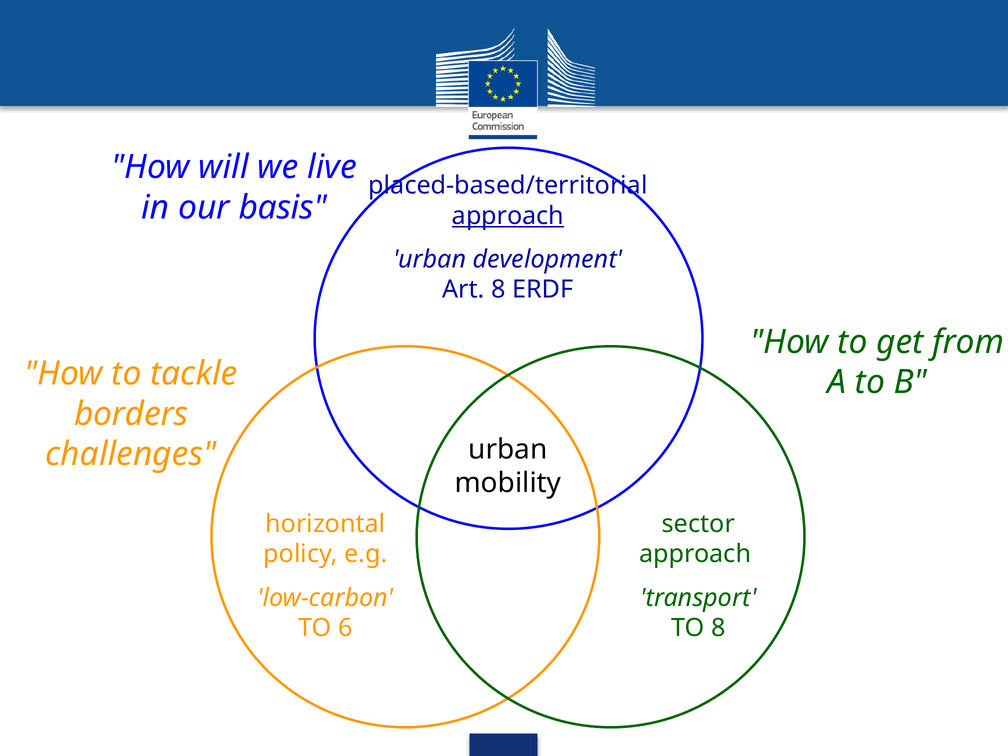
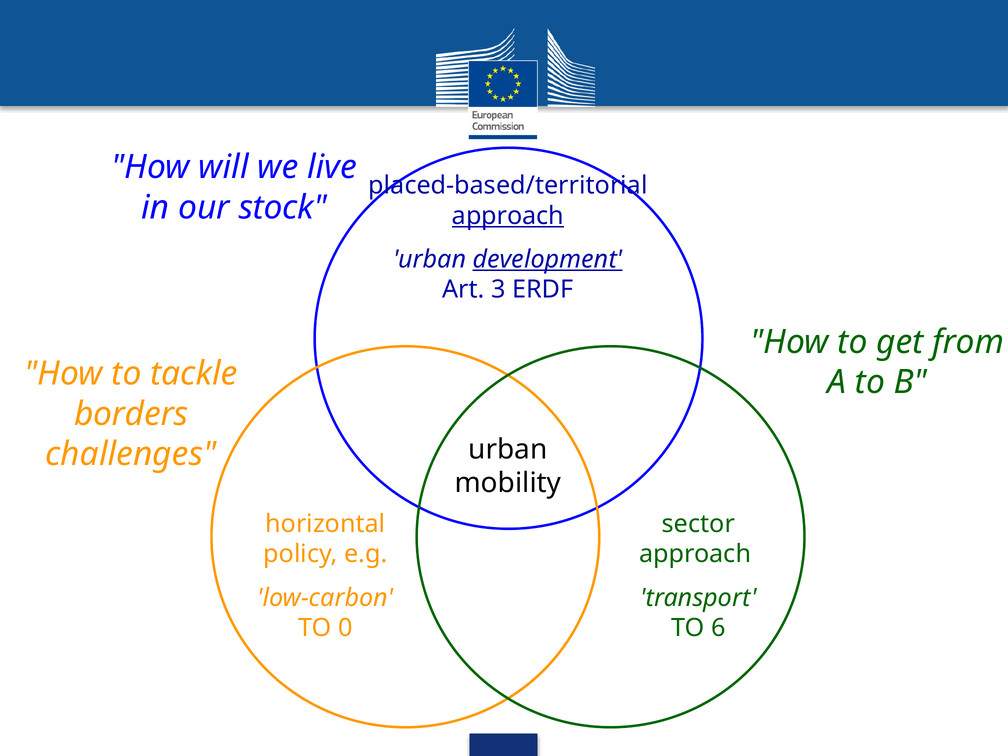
basis: basis -> stock
development underline: none -> present
Art 8: 8 -> 3
6: 6 -> 0
TO 8: 8 -> 6
